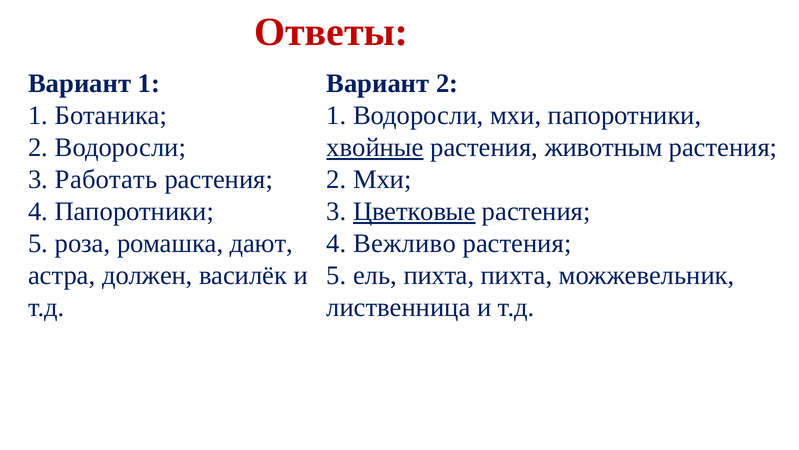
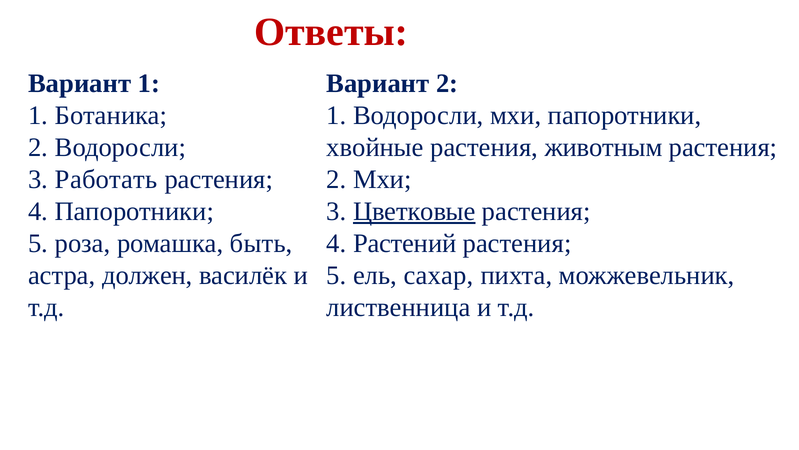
хвойные underline: present -> none
дают: дают -> быть
Вежливо: Вежливо -> Растений
ель пихта: пихта -> сахар
